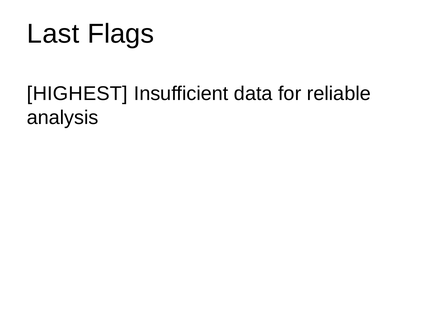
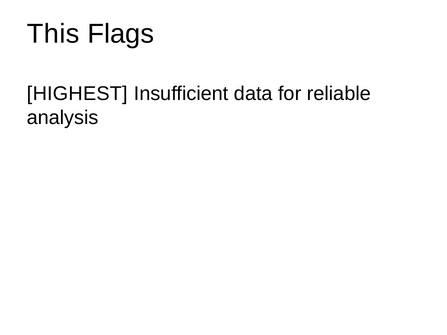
Last: Last -> This
